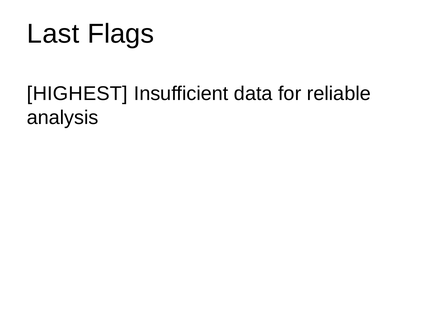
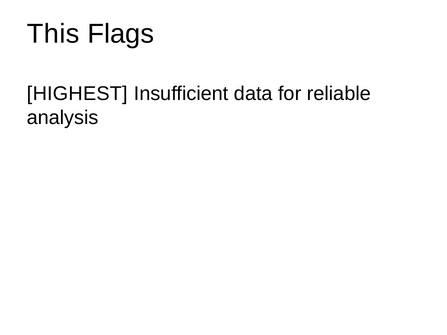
Last: Last -> This
